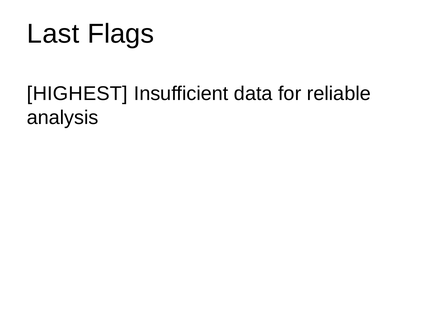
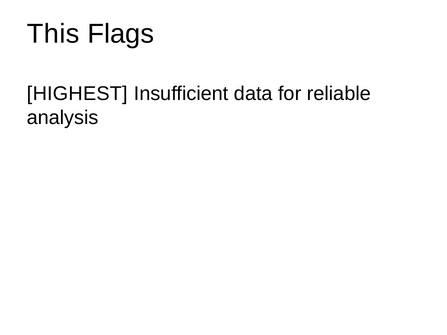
Last: Last -> This
